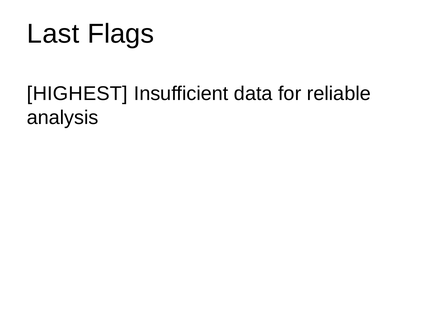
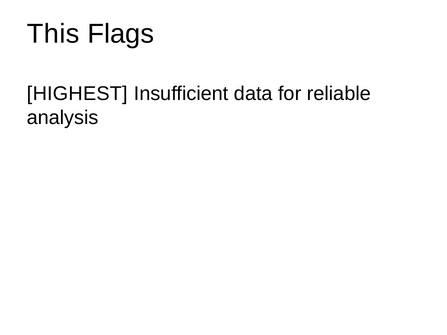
Last: Last -> This
